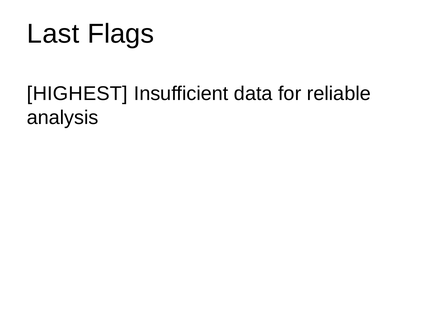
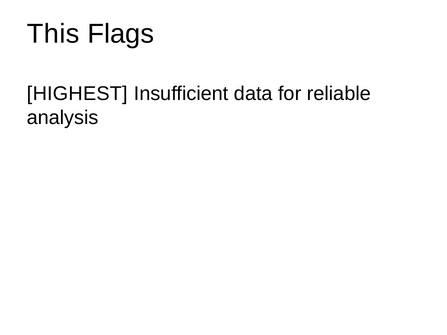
Last: Last -> This
